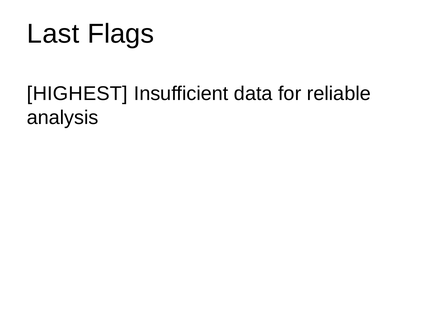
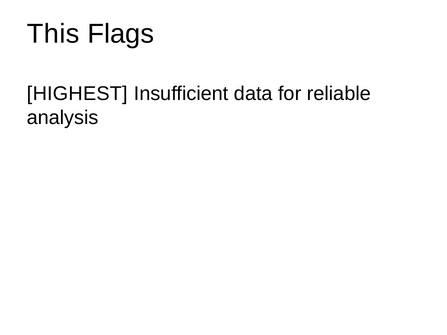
Last: Last -> This
